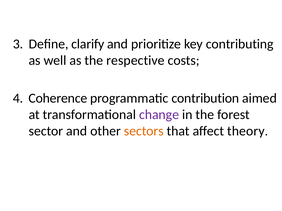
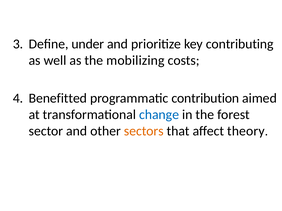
clarify: clarify -> under
respective: respective -> mobilizing
Coherence: Coherence -> Benefitted
change colour: purple -> blue
